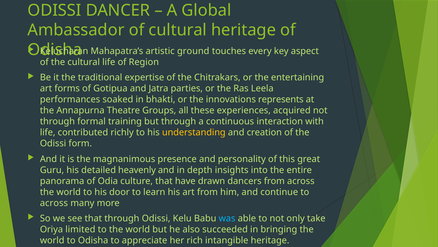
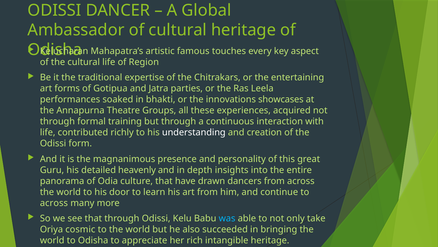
ground: ground -> famous
represents: represents -> showcases
understanding colour: yellow -> white
limited: limited -> cosmic
